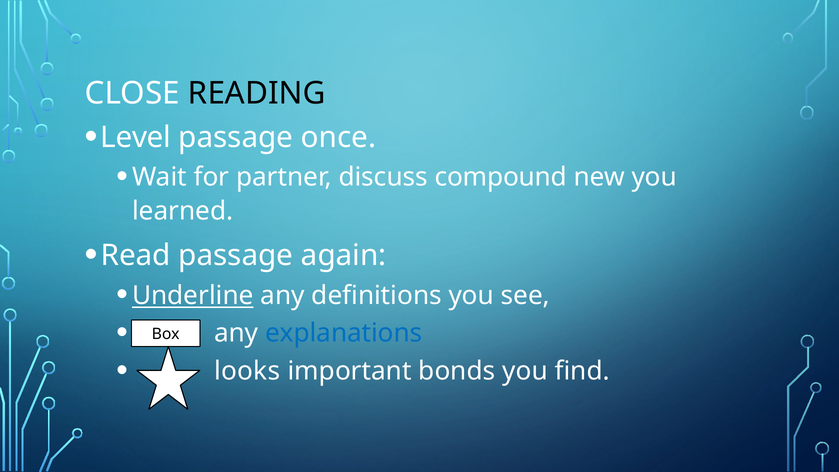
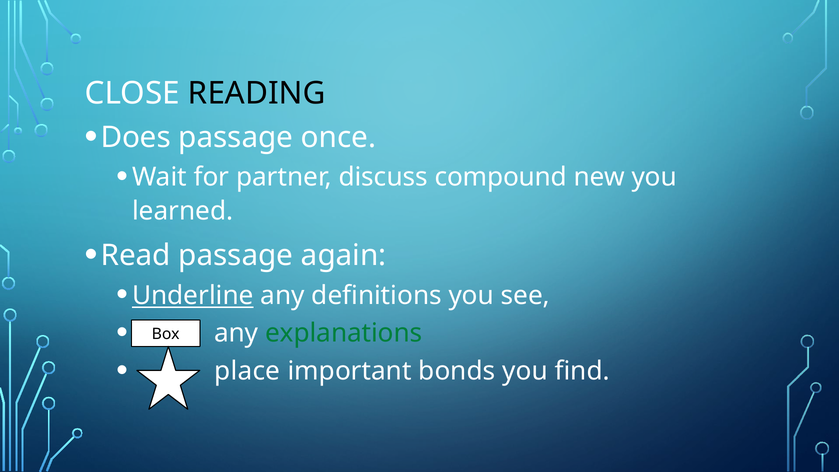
Level: Level -> Does
explanations colour: blue -> green
looks: looks -> place
